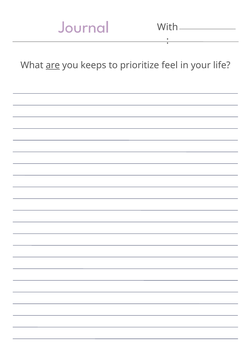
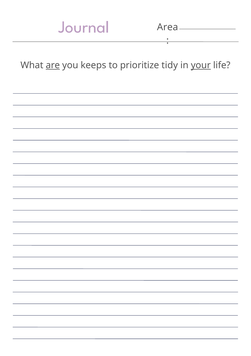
With: With -> Area
feel: feel -> tidy
your underline: none -> present
